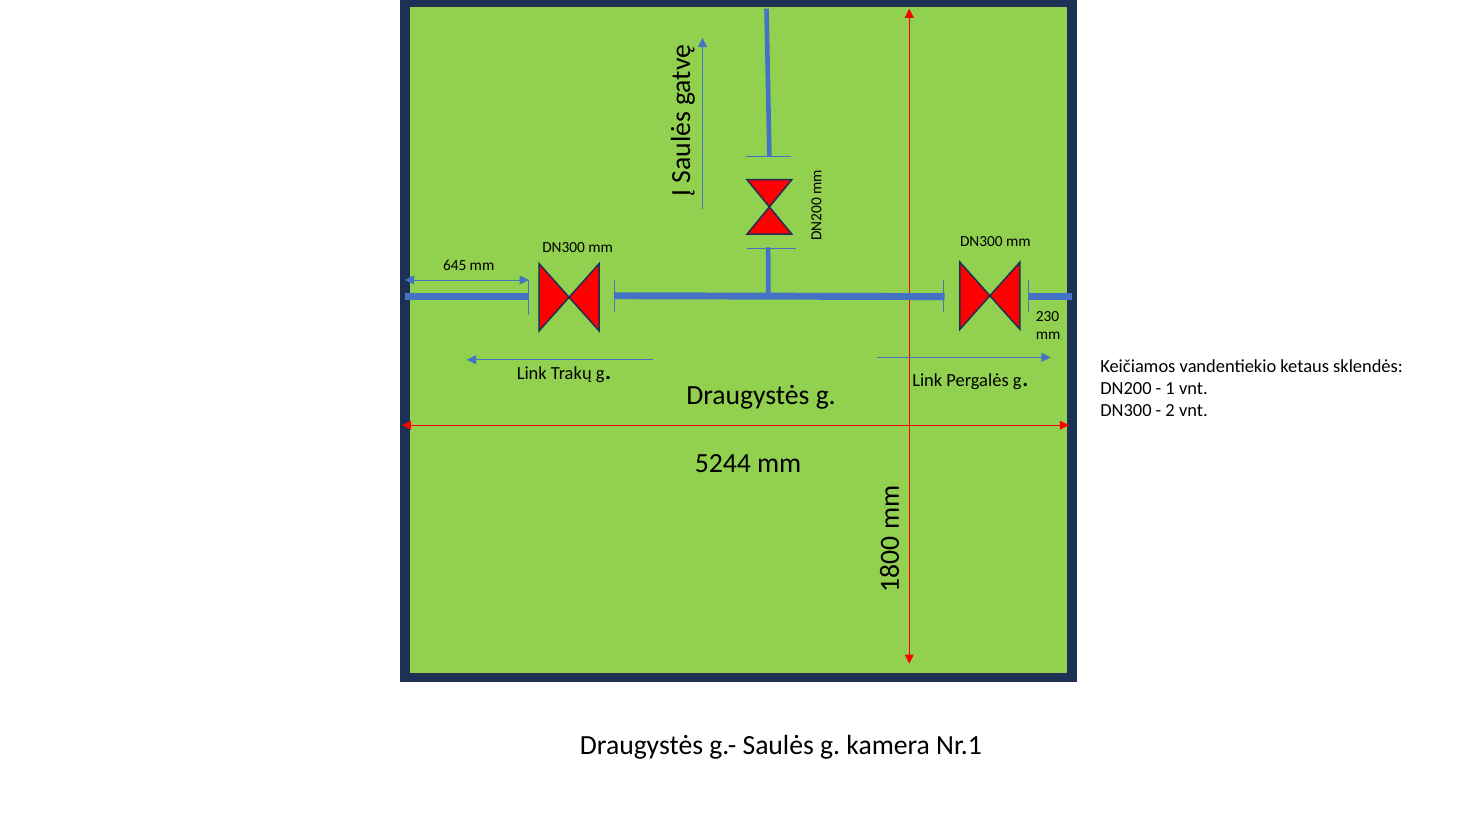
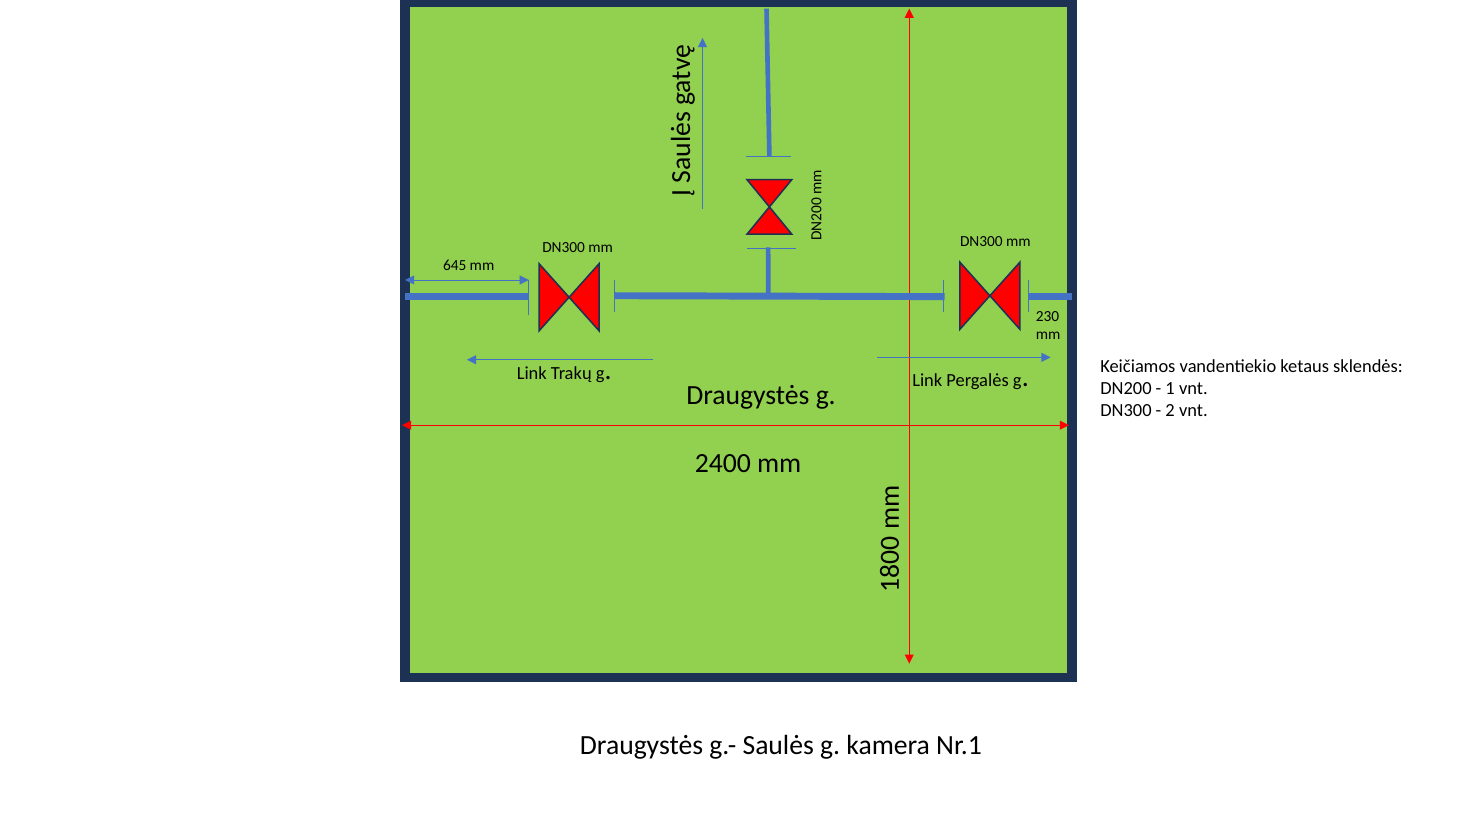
5244: 5244 -> 2400
